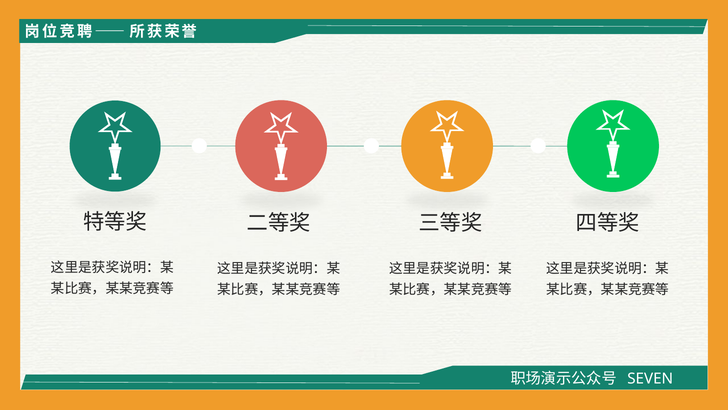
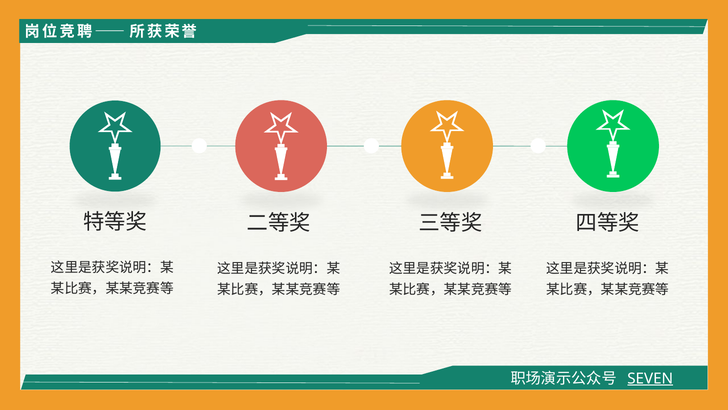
SEVEN underline: none -> present
